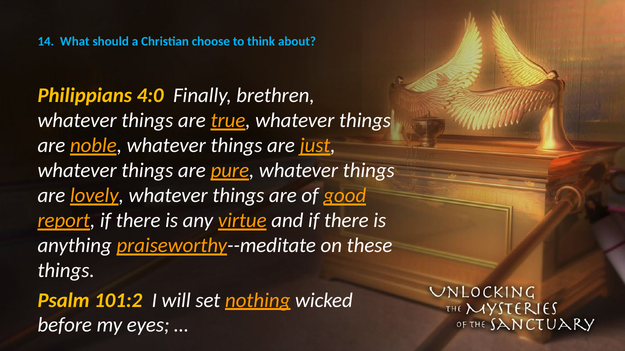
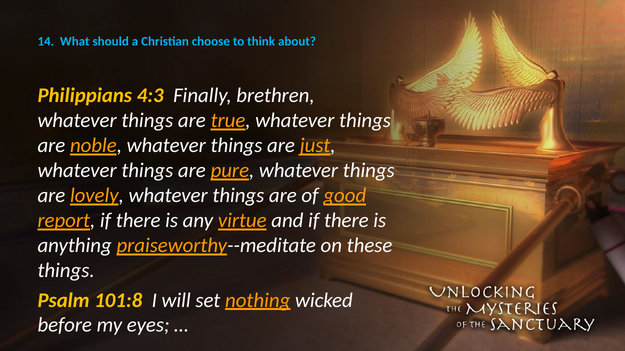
4:0: 4:0 -> 4:3
101:2: 101:2 -> 101:8
